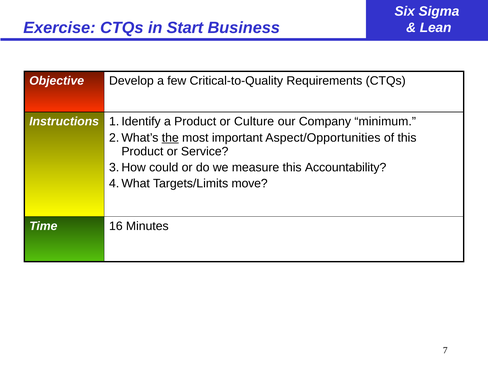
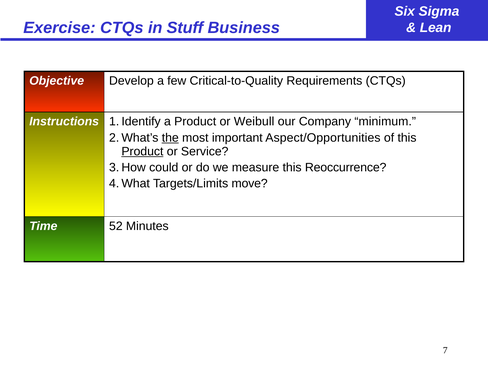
Start: Start -> Stuff
Culture: Culture -> Weibull
Product at (142, 151) underline: none -> present
Accountability: Accountability -> Reoccurrence
16: 16 -> 52
